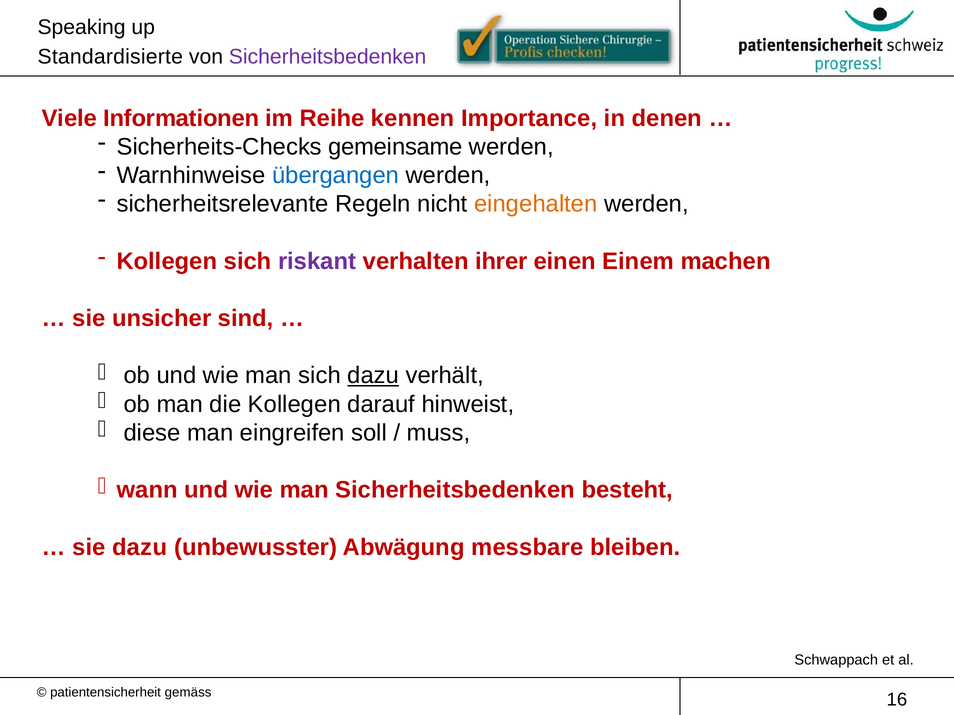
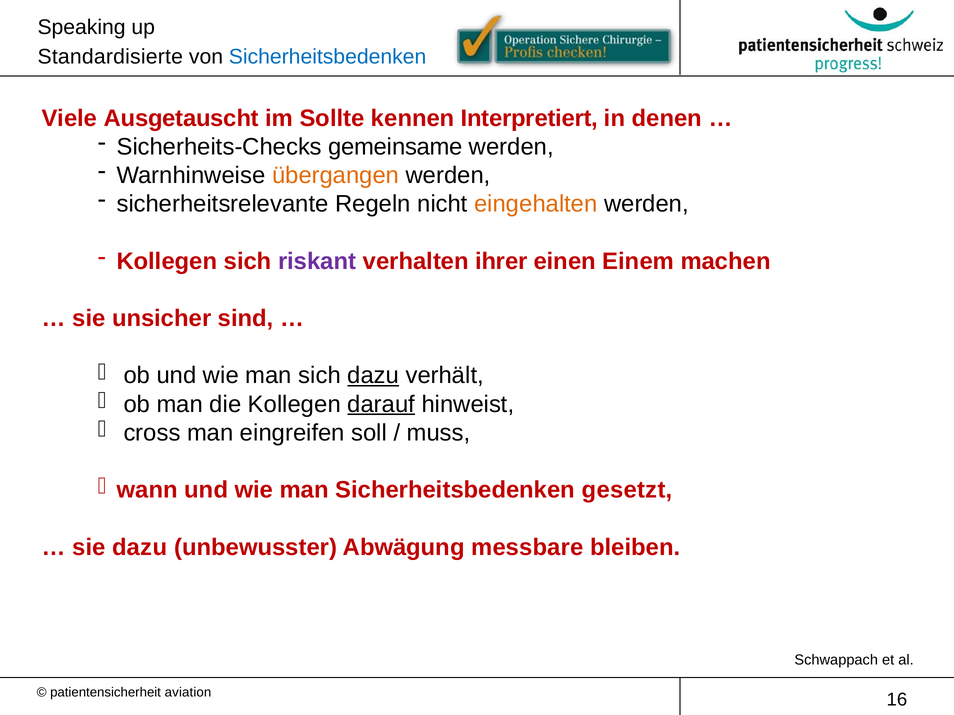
Sicherheitsbedenken at (328, 57) colour: purple -> blue
Informationen: Informationen -> Ausgetauscht
Reihe: Reihe -> Sollte
Importance: Importance -> Interpretiert
übergangen colour: blue -> orange
darauf underline: none -> present
diese: diese -> cross
besteht: besteht -> gesetzt
gemäss: gemäss -> aviation
